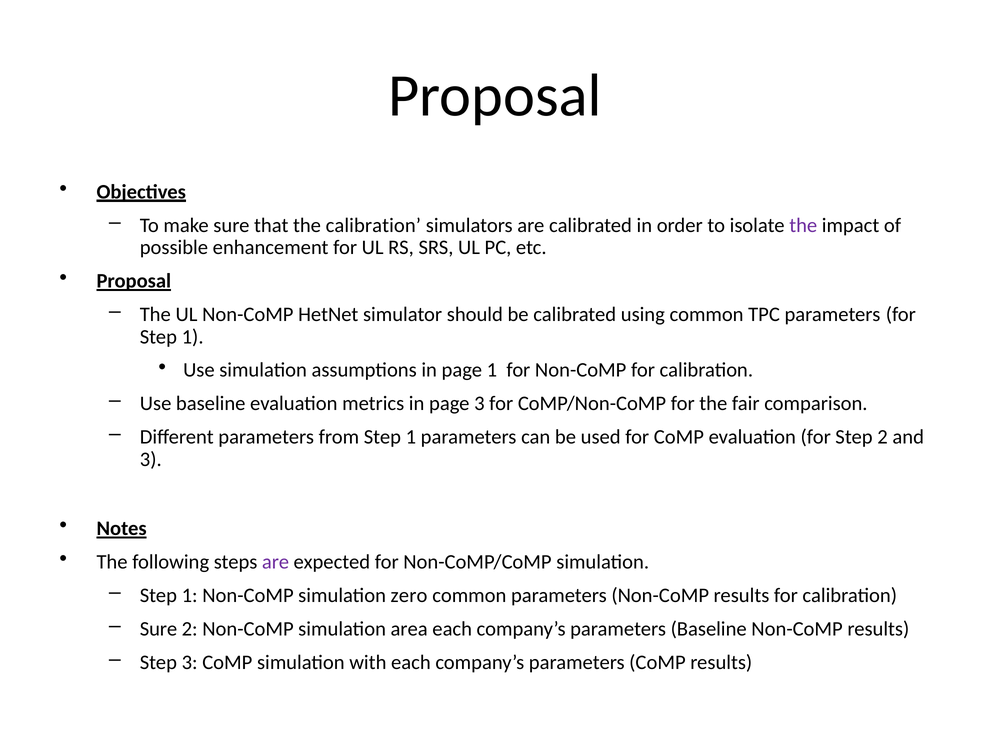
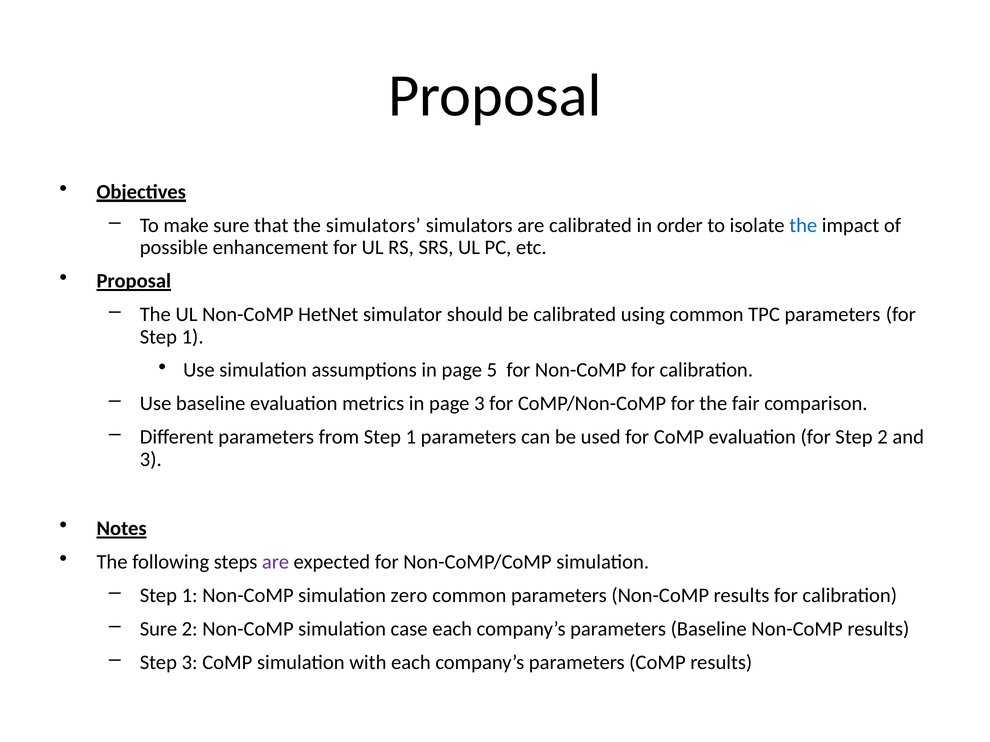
the calibration: calibration -> simulators
the at (803, 225) colour: purple -> blue
page 1: 1 -> 5
area: area -> case
